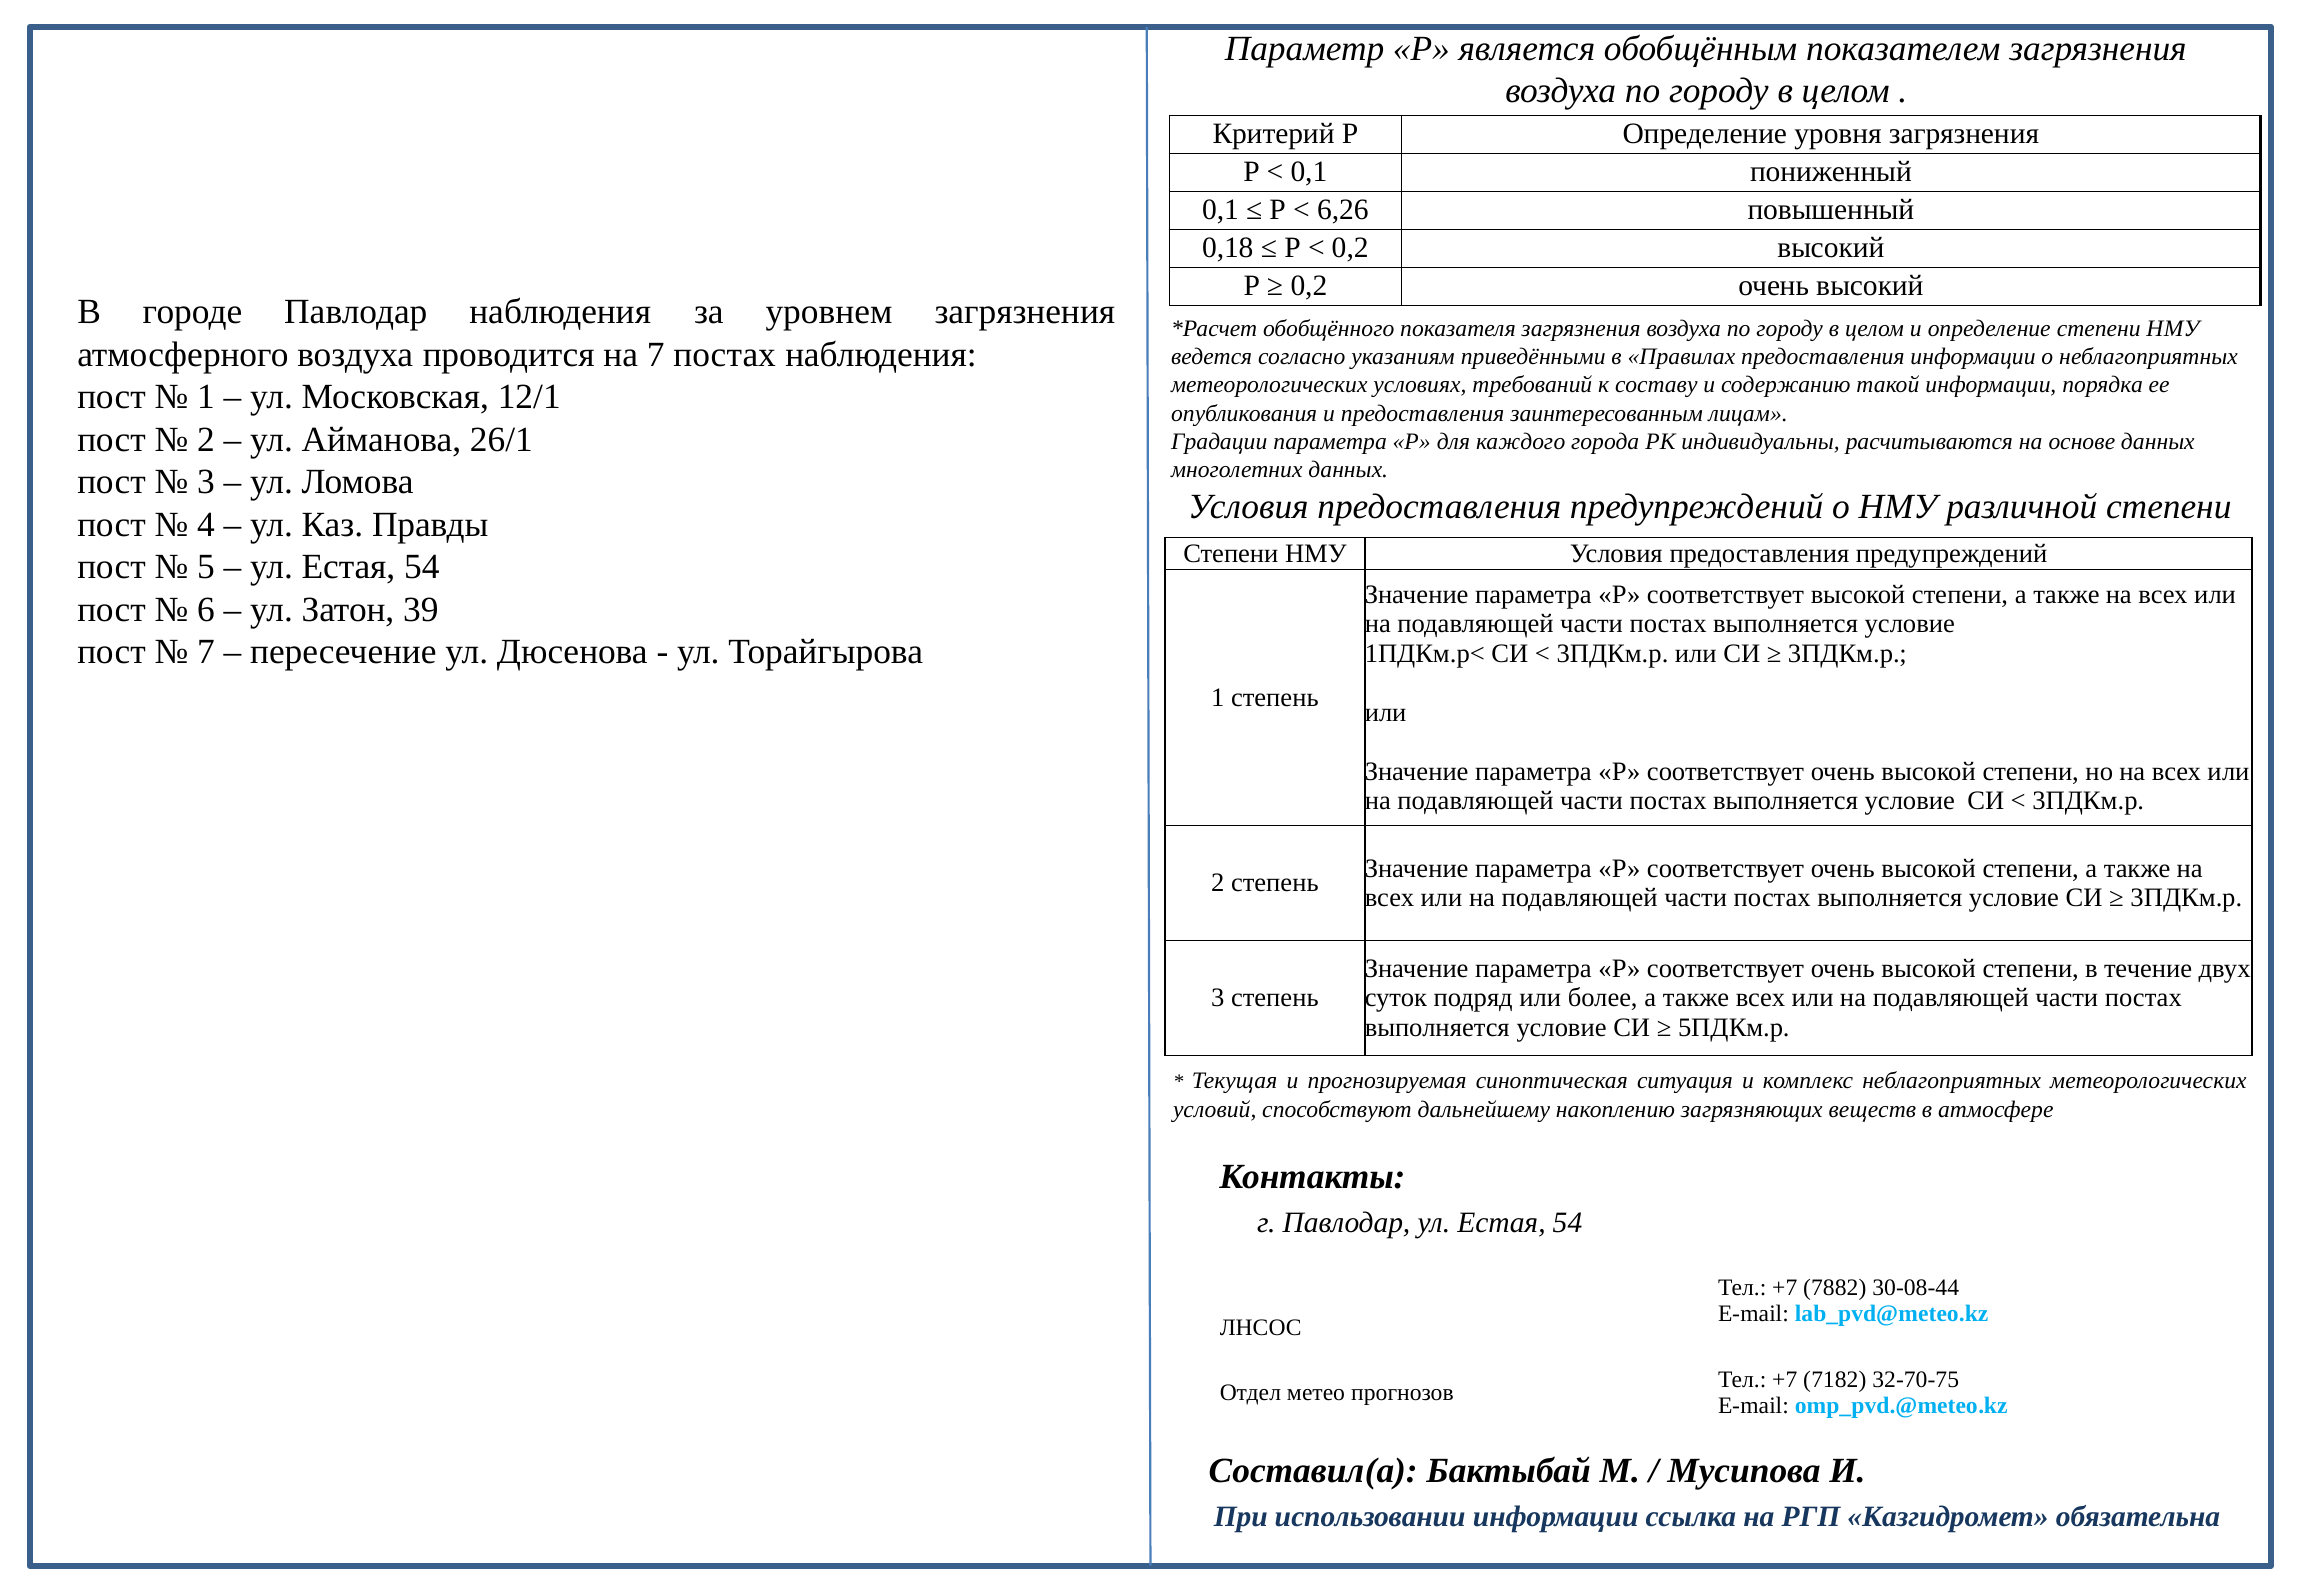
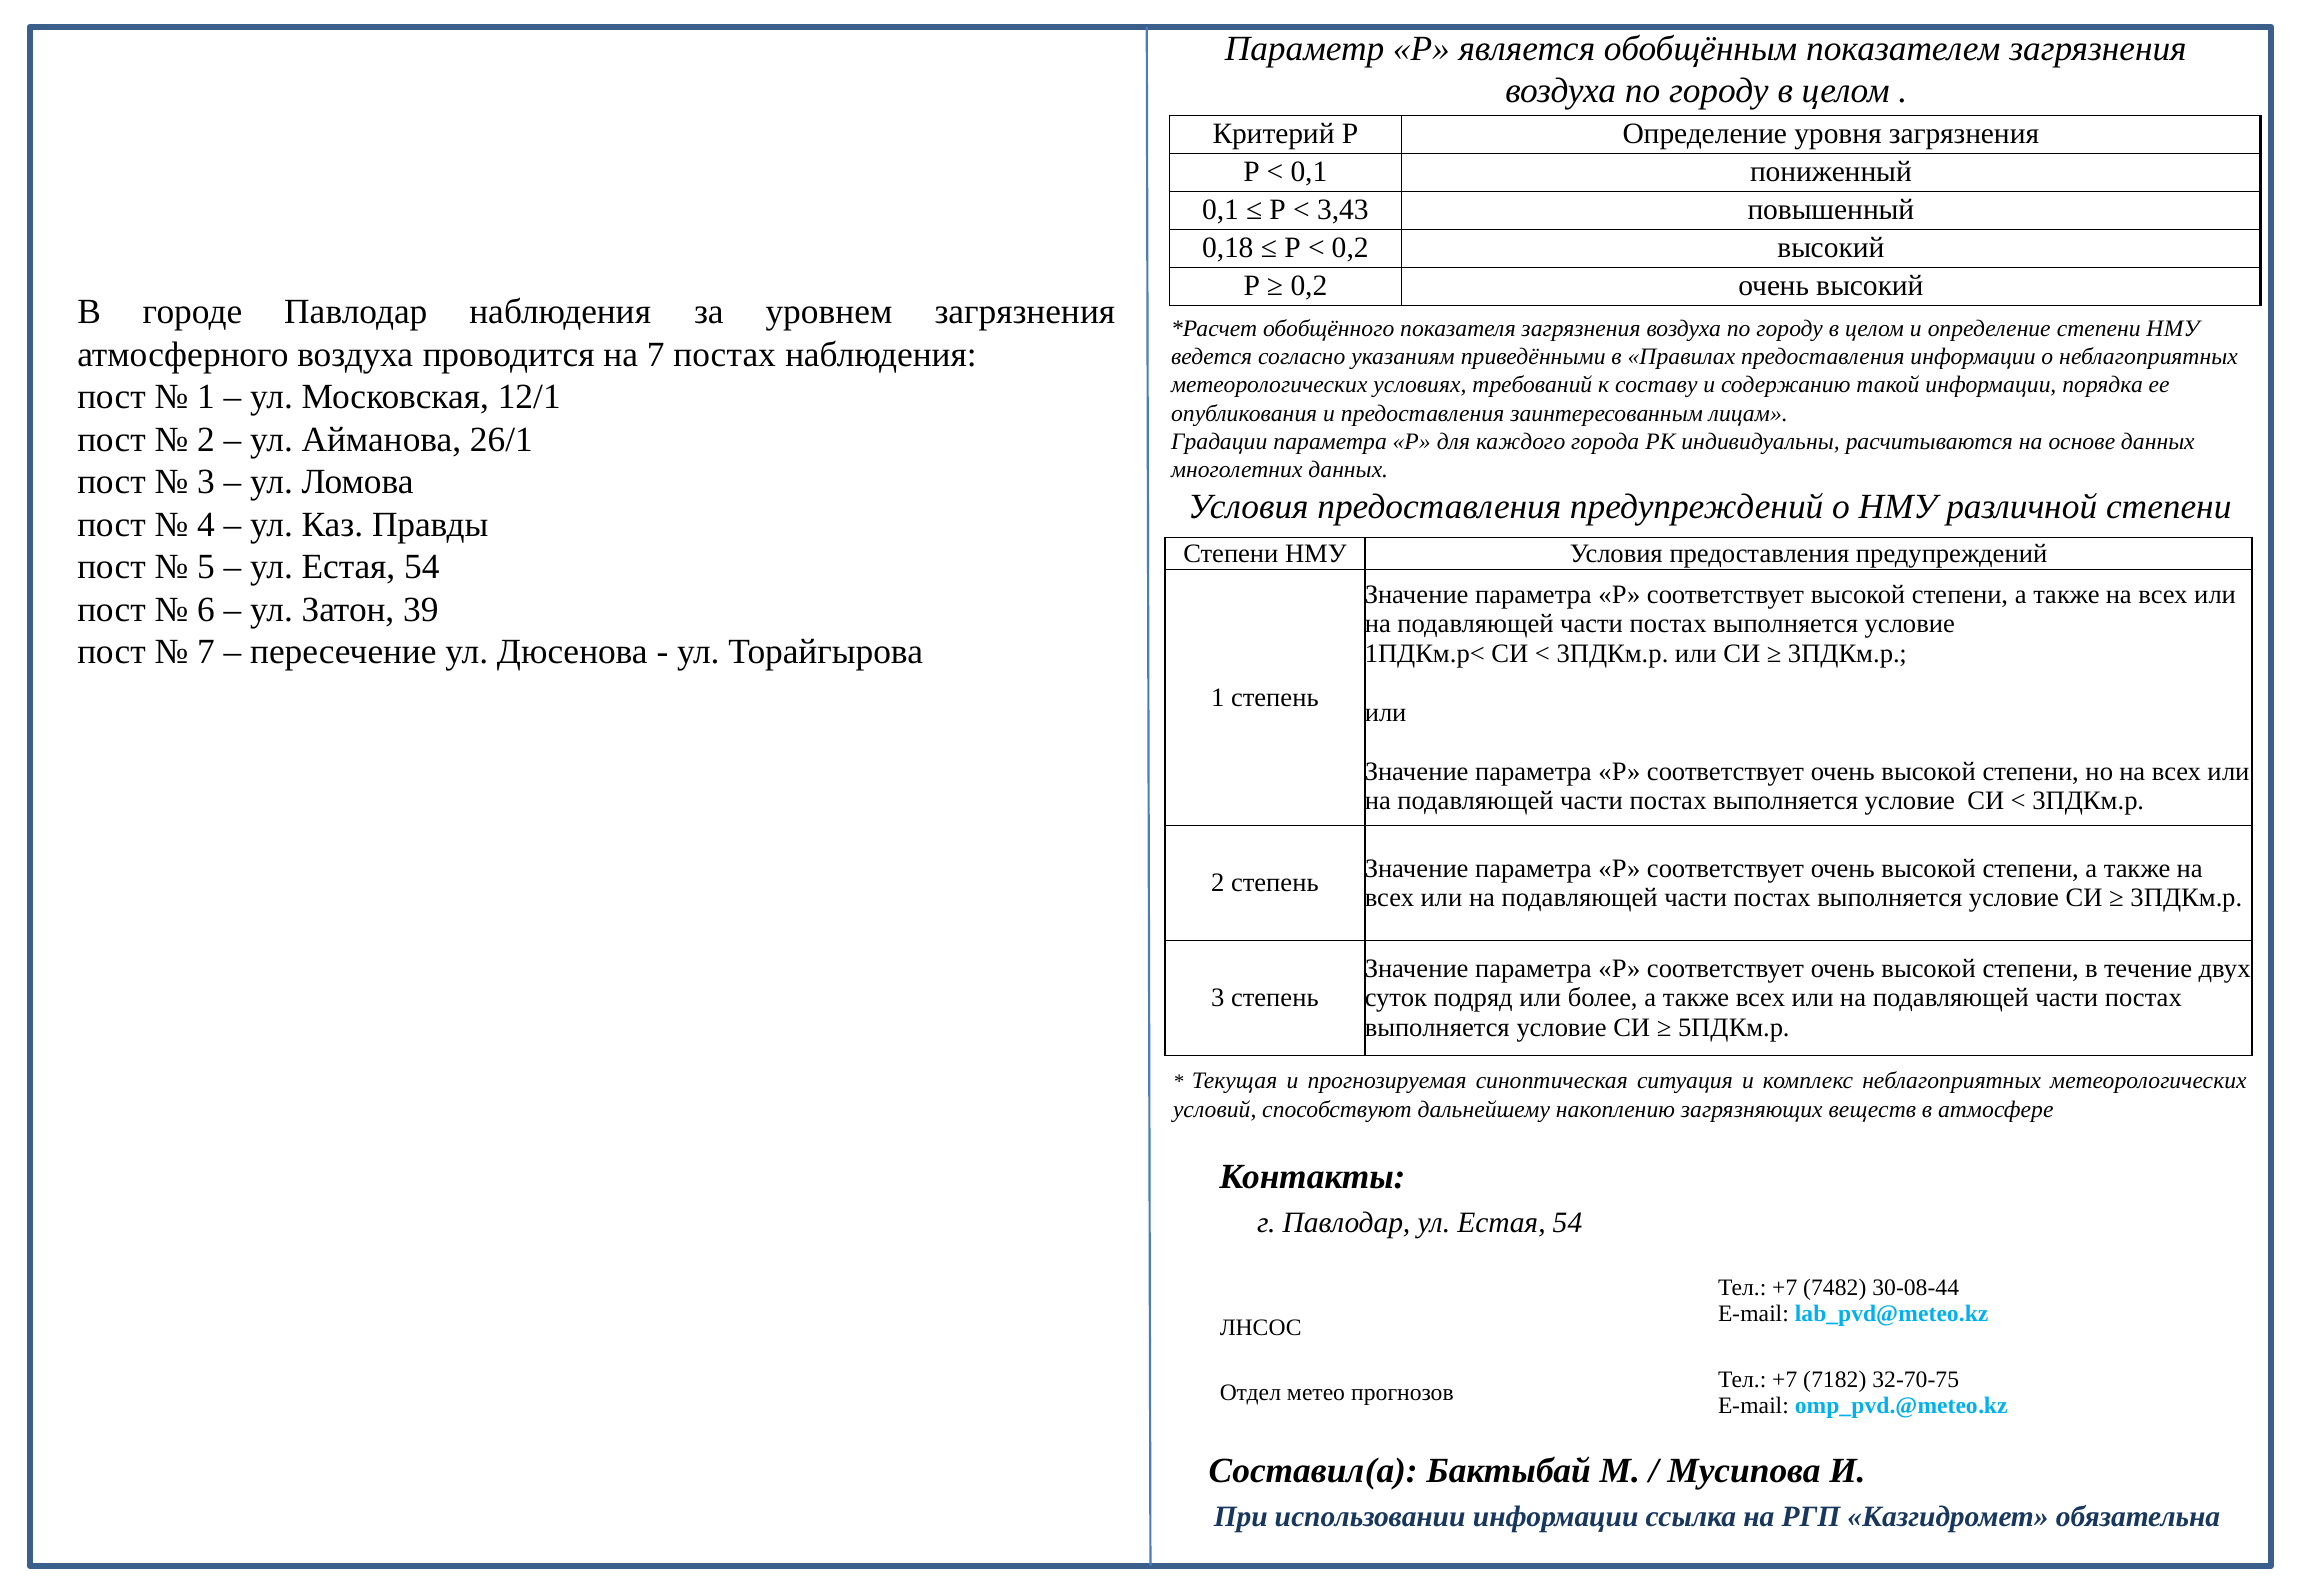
6,26: 6,26 -> 3,43
7882: 7882 -> 7482
